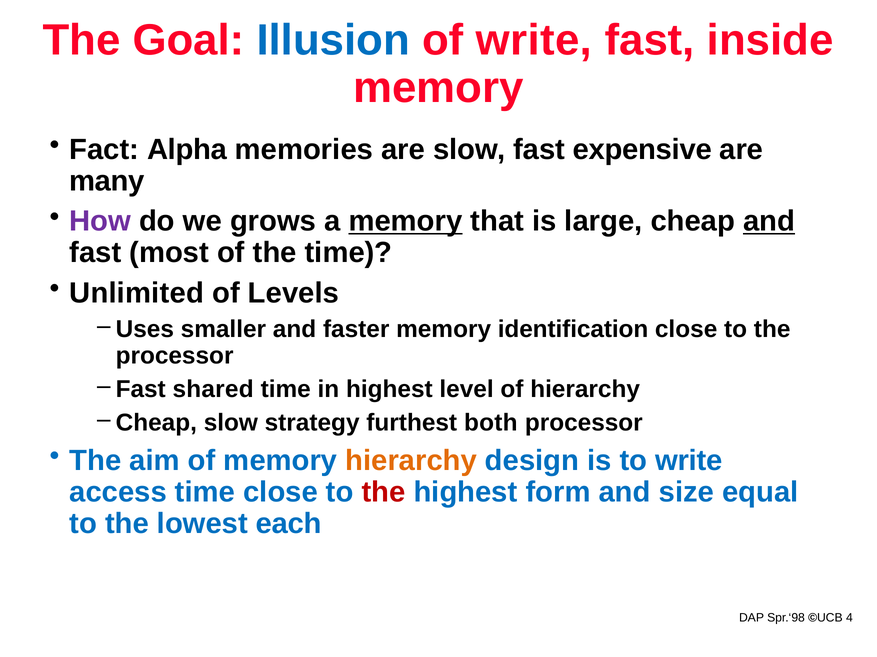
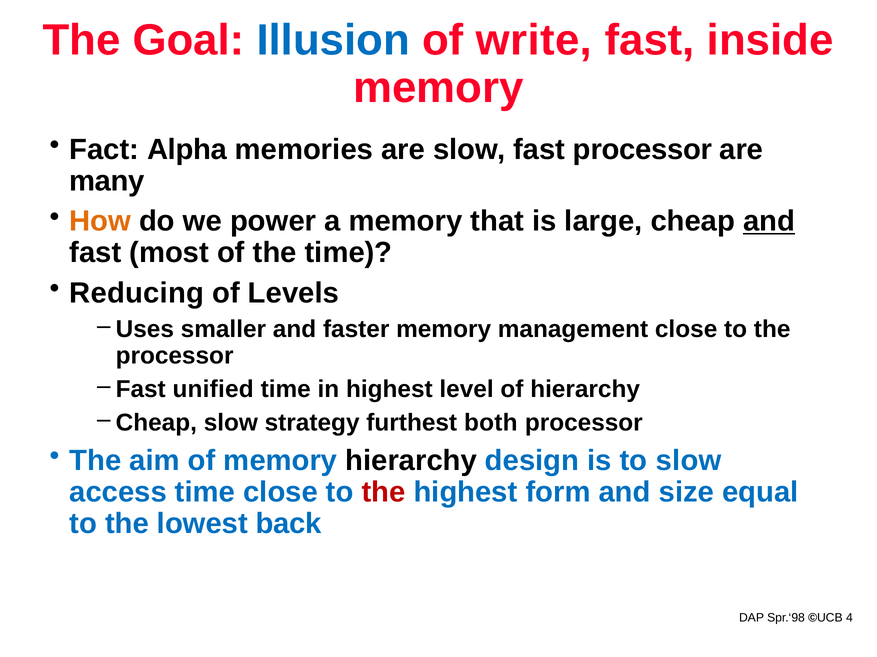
fast expensive: expensive -> processor
How colour: purple -> orange
grows: grows -> power
memory at (405, 222) underline: present -> none
Unlimited: Unlimited -> Reducing
identification: identification -> management
shared: shared -> unified
hierarchy at (411, 461) colour: orange -> black
to write: write -> slow
each: each -> back
